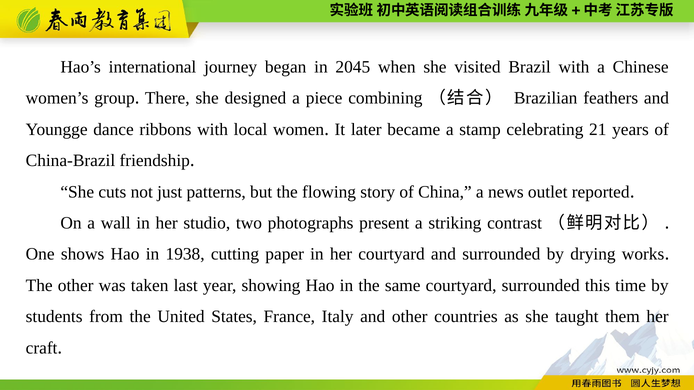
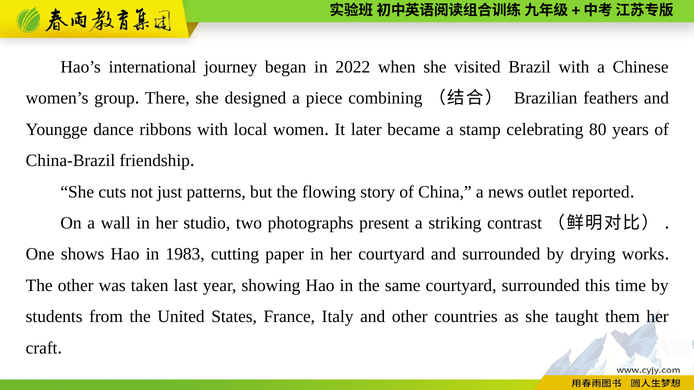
2045: 2045 -> 2022
21: 21 -> 80
1938: 1938 -> 1983
